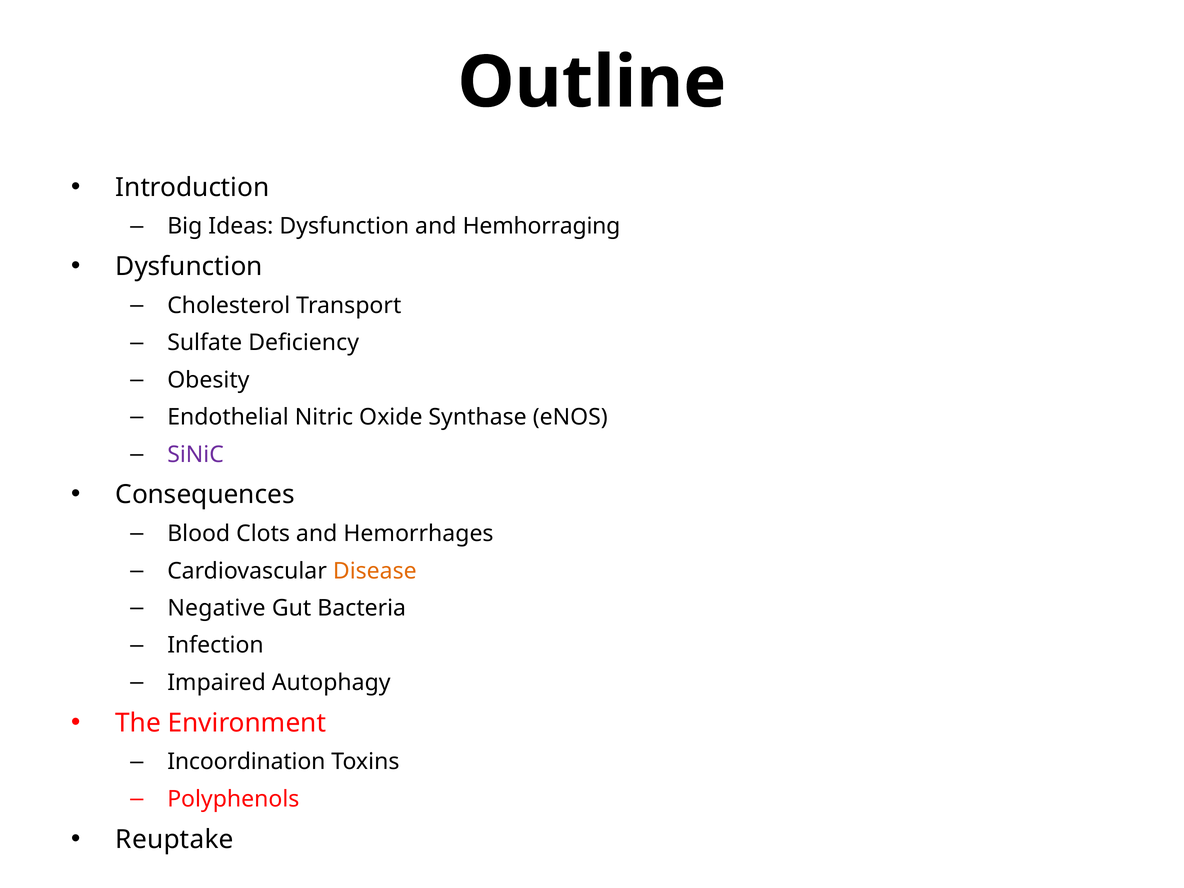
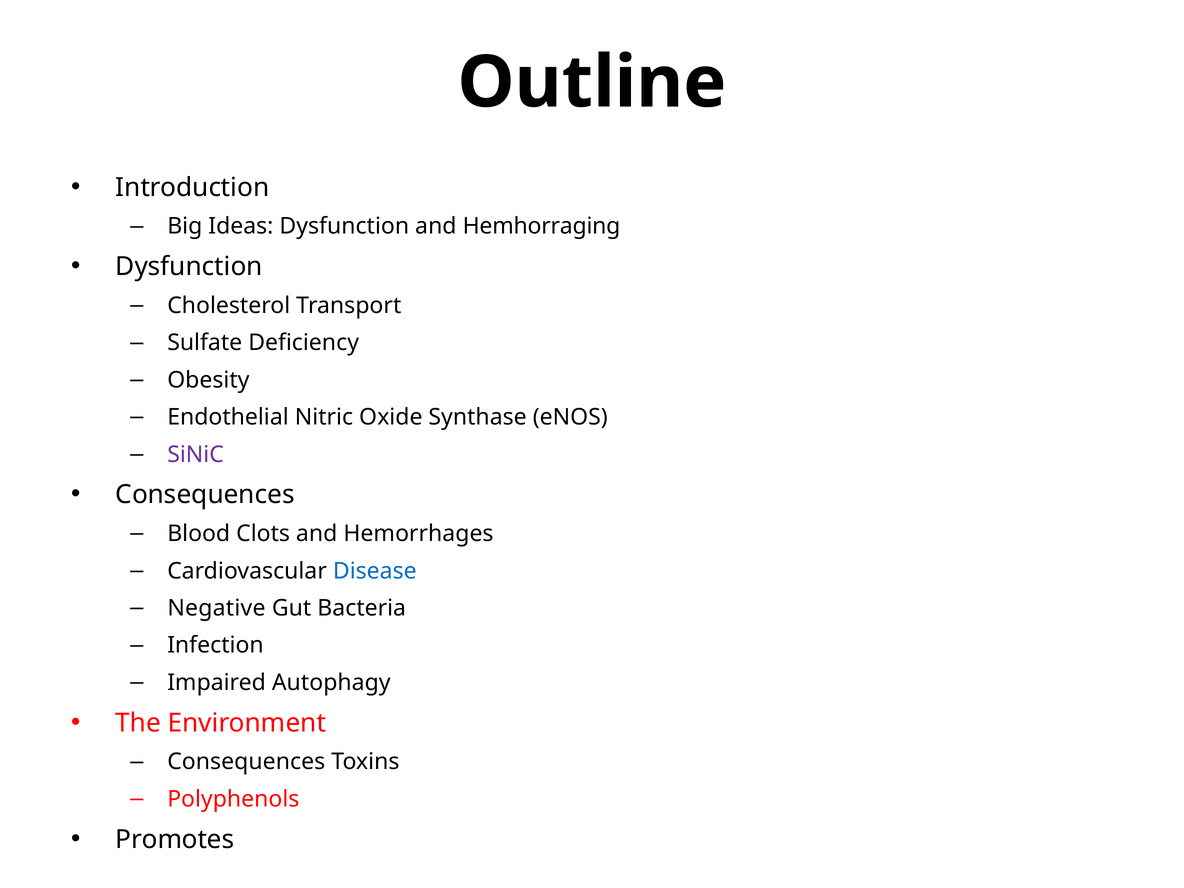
Disease colour: orange -> blue
Incoordination at (246, 762): Incoordination -> Consequences
Reuptake: Reuptake -> Promotes
